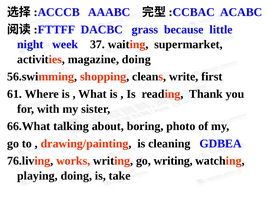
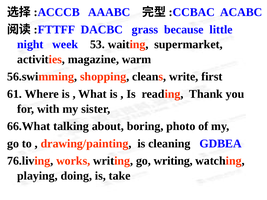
37: 37 -> 53
magazine doing: doing -> warm
